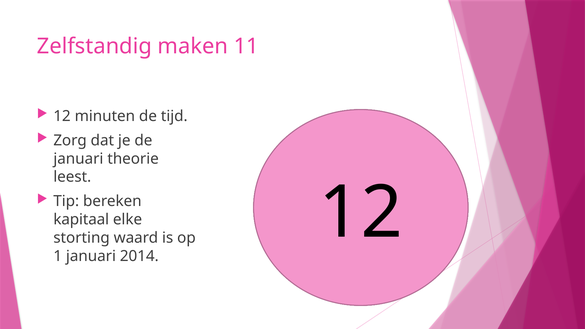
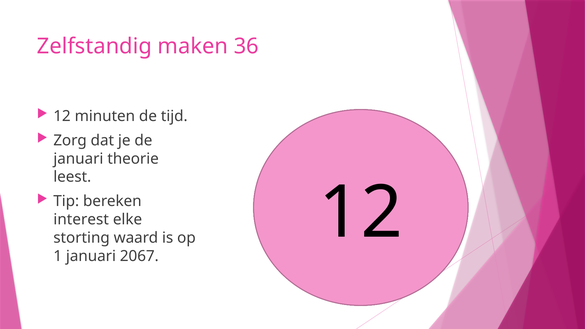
maken 11: 11 -> 36
kapitaal: kapitaal -> interest
2014: 2014 -> 2067
